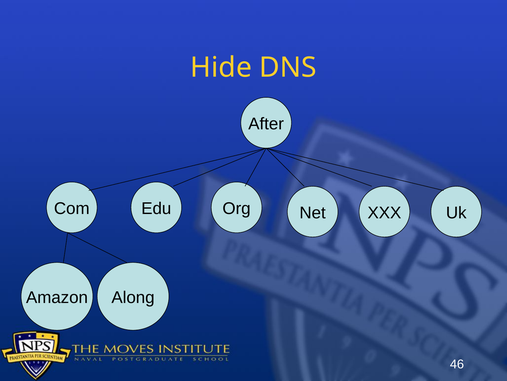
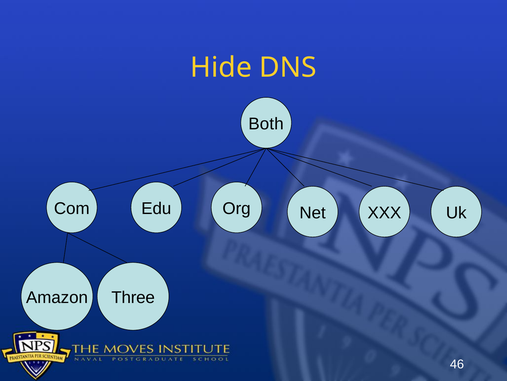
After: After -> Both
Along: Along -> Three
